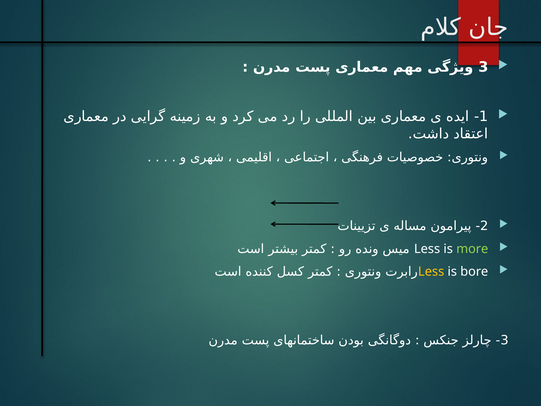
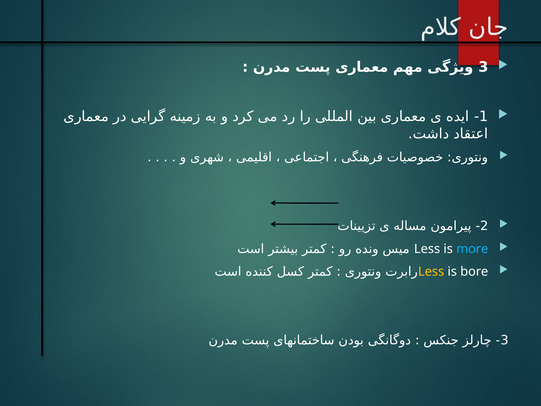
more colour: light green -> light blue
